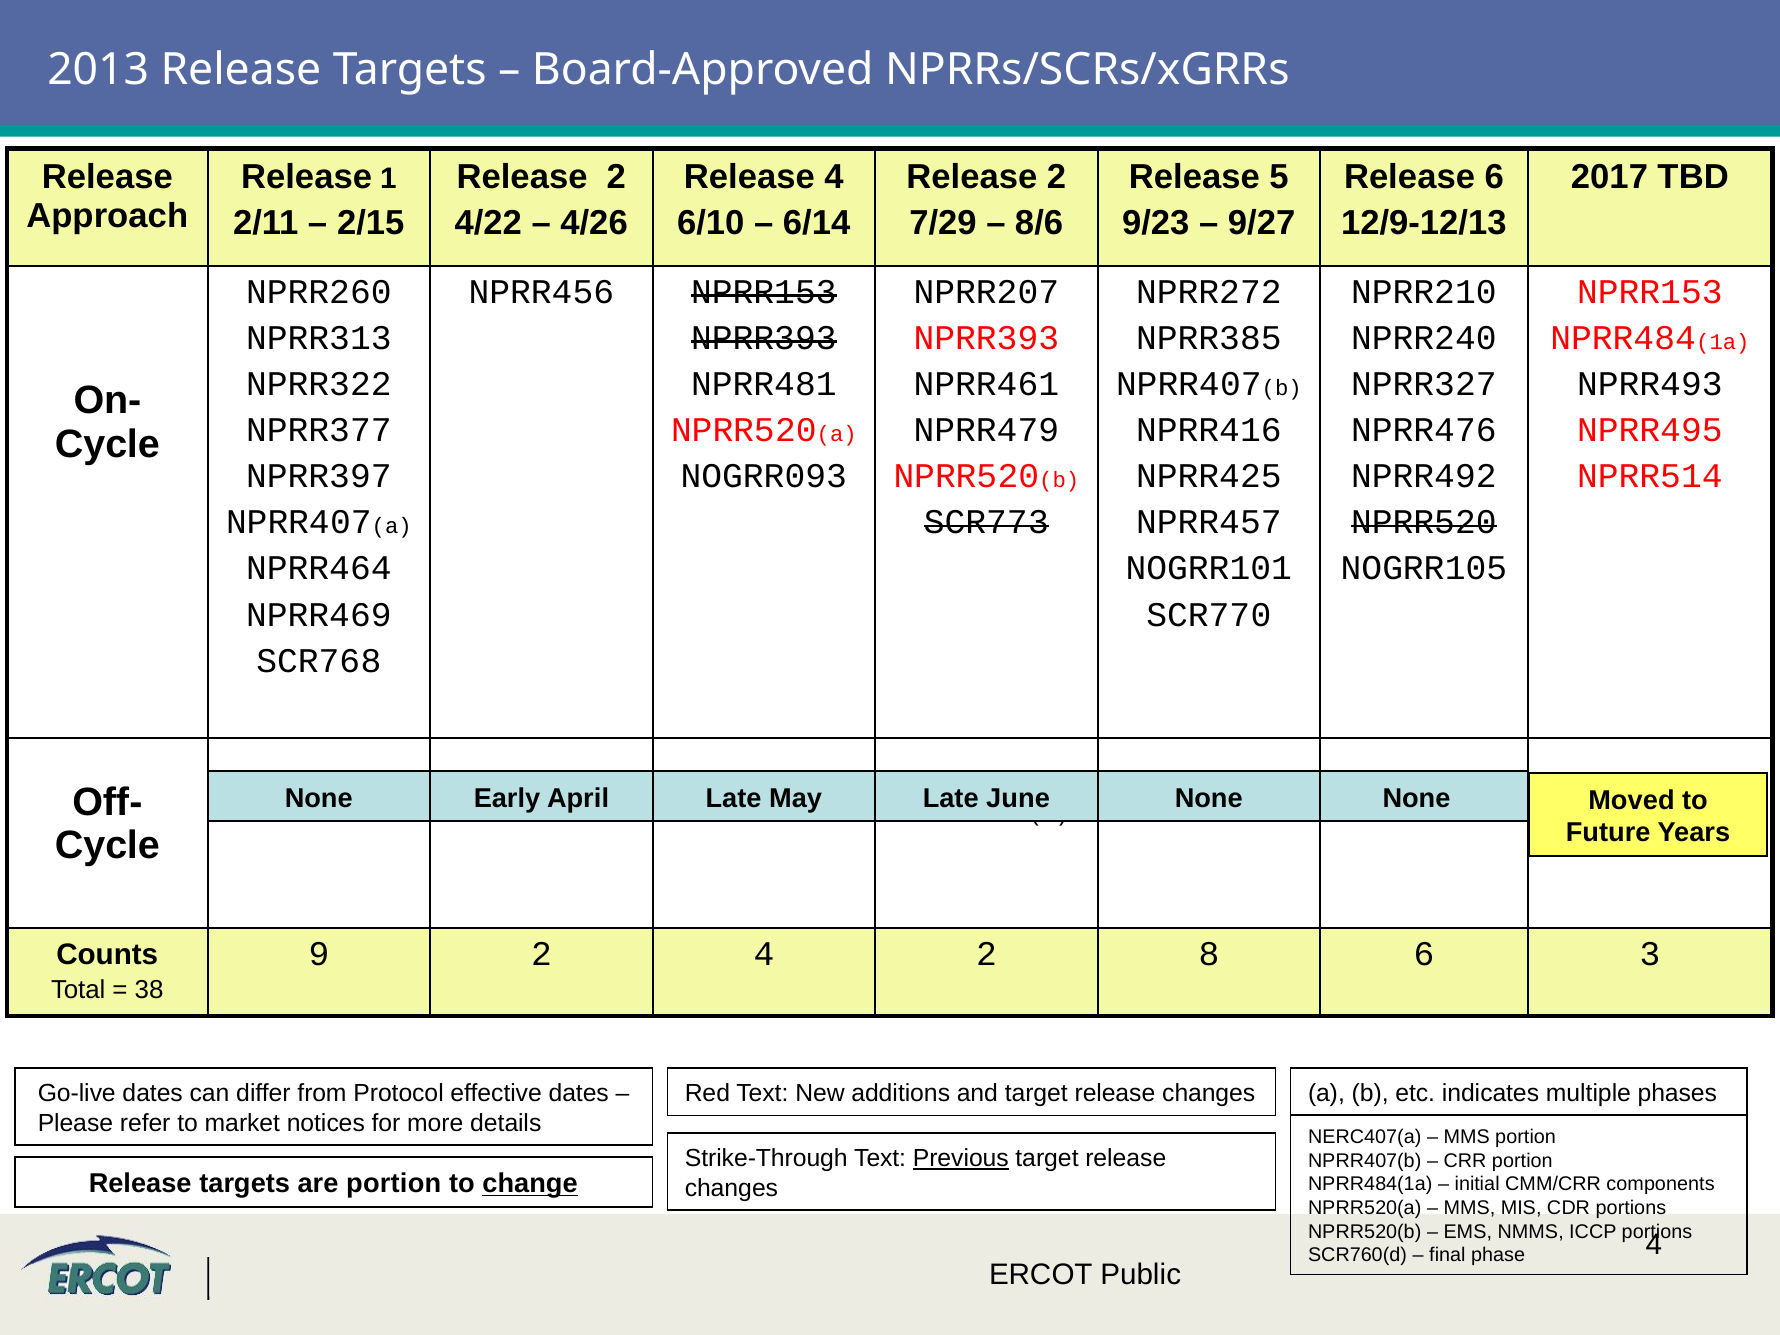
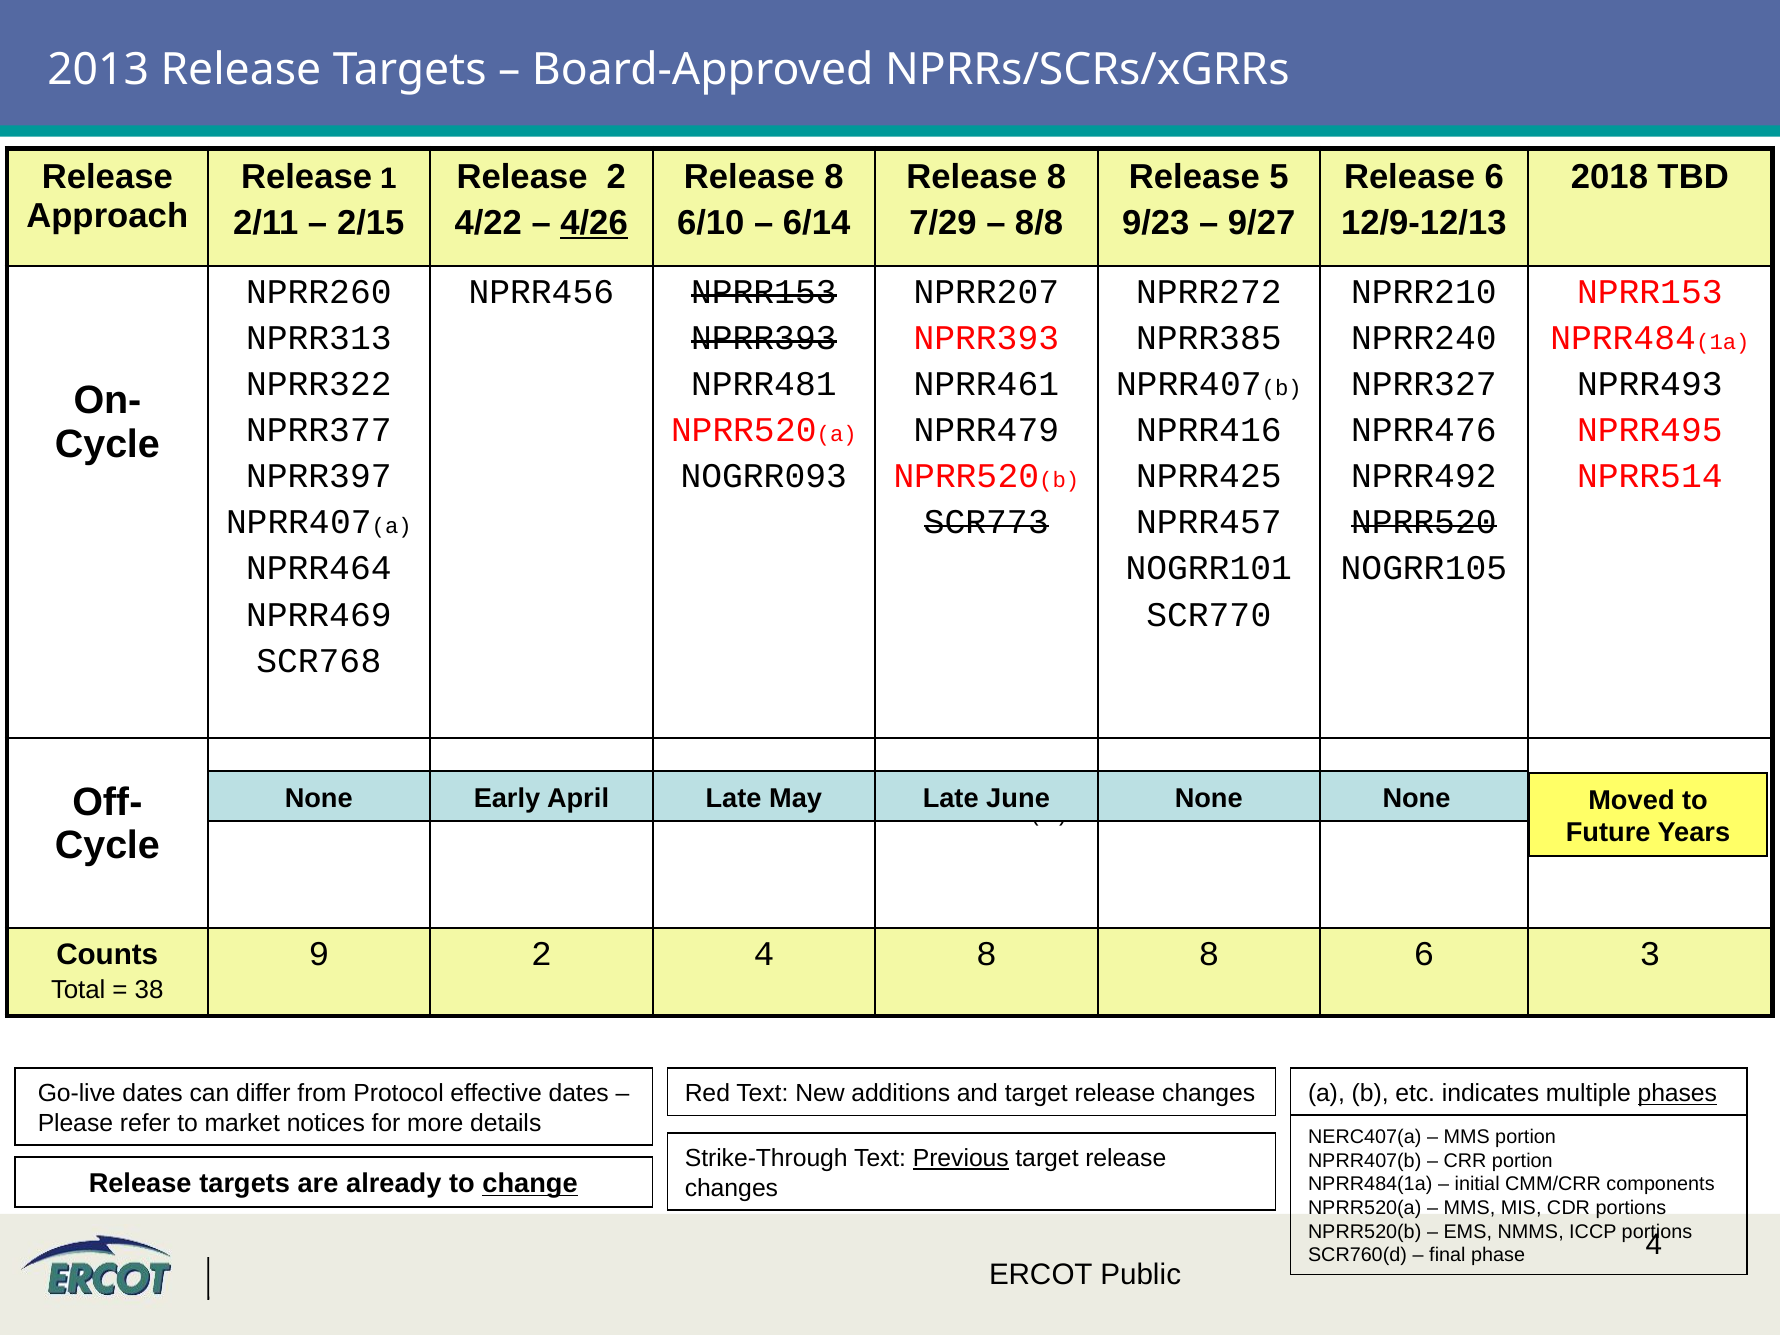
4 at (834, 177): 4 -> 8
2 at (1057, 177): 2 -> 8
2017: 2017 -> 2018
4/26 underline: none -> present
8/6: 8/6 -> 8/8
4 2: 2 -> 8
phases underline: none -> present
are portion: portion -> already
